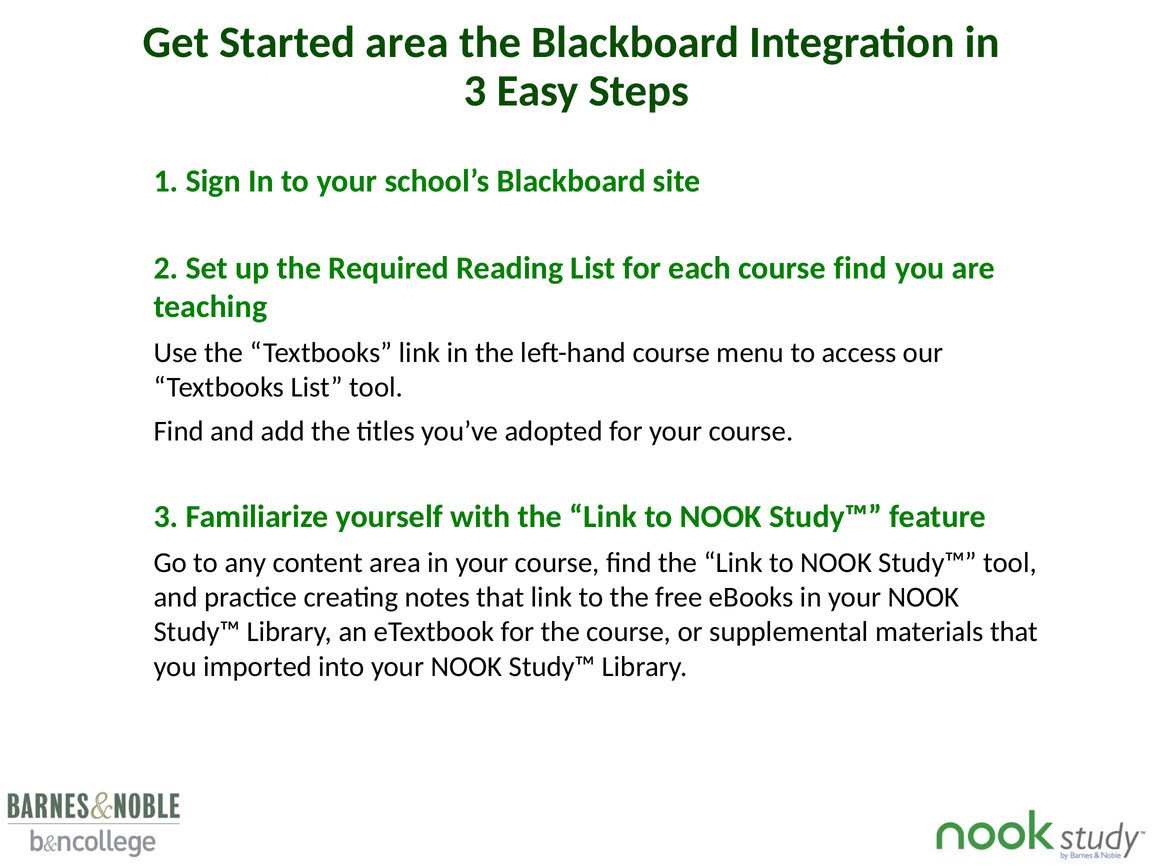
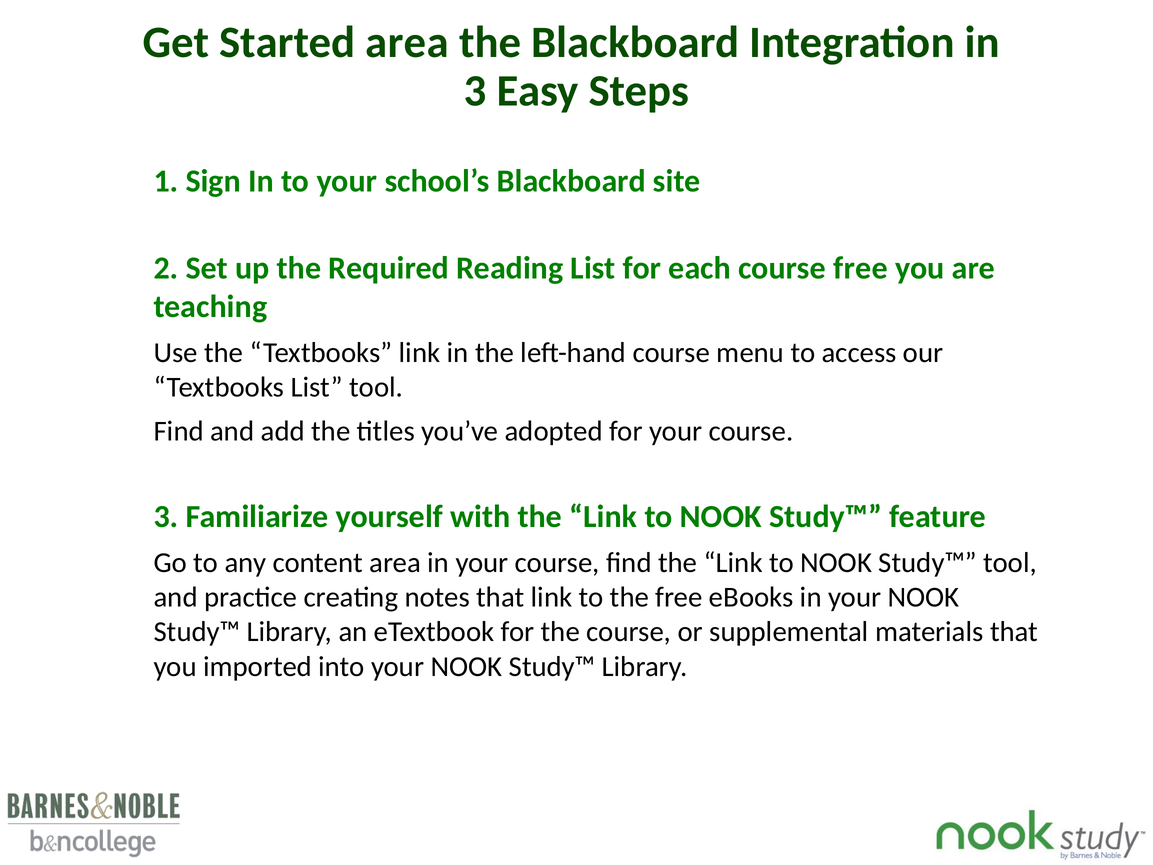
each course find: find -> free
